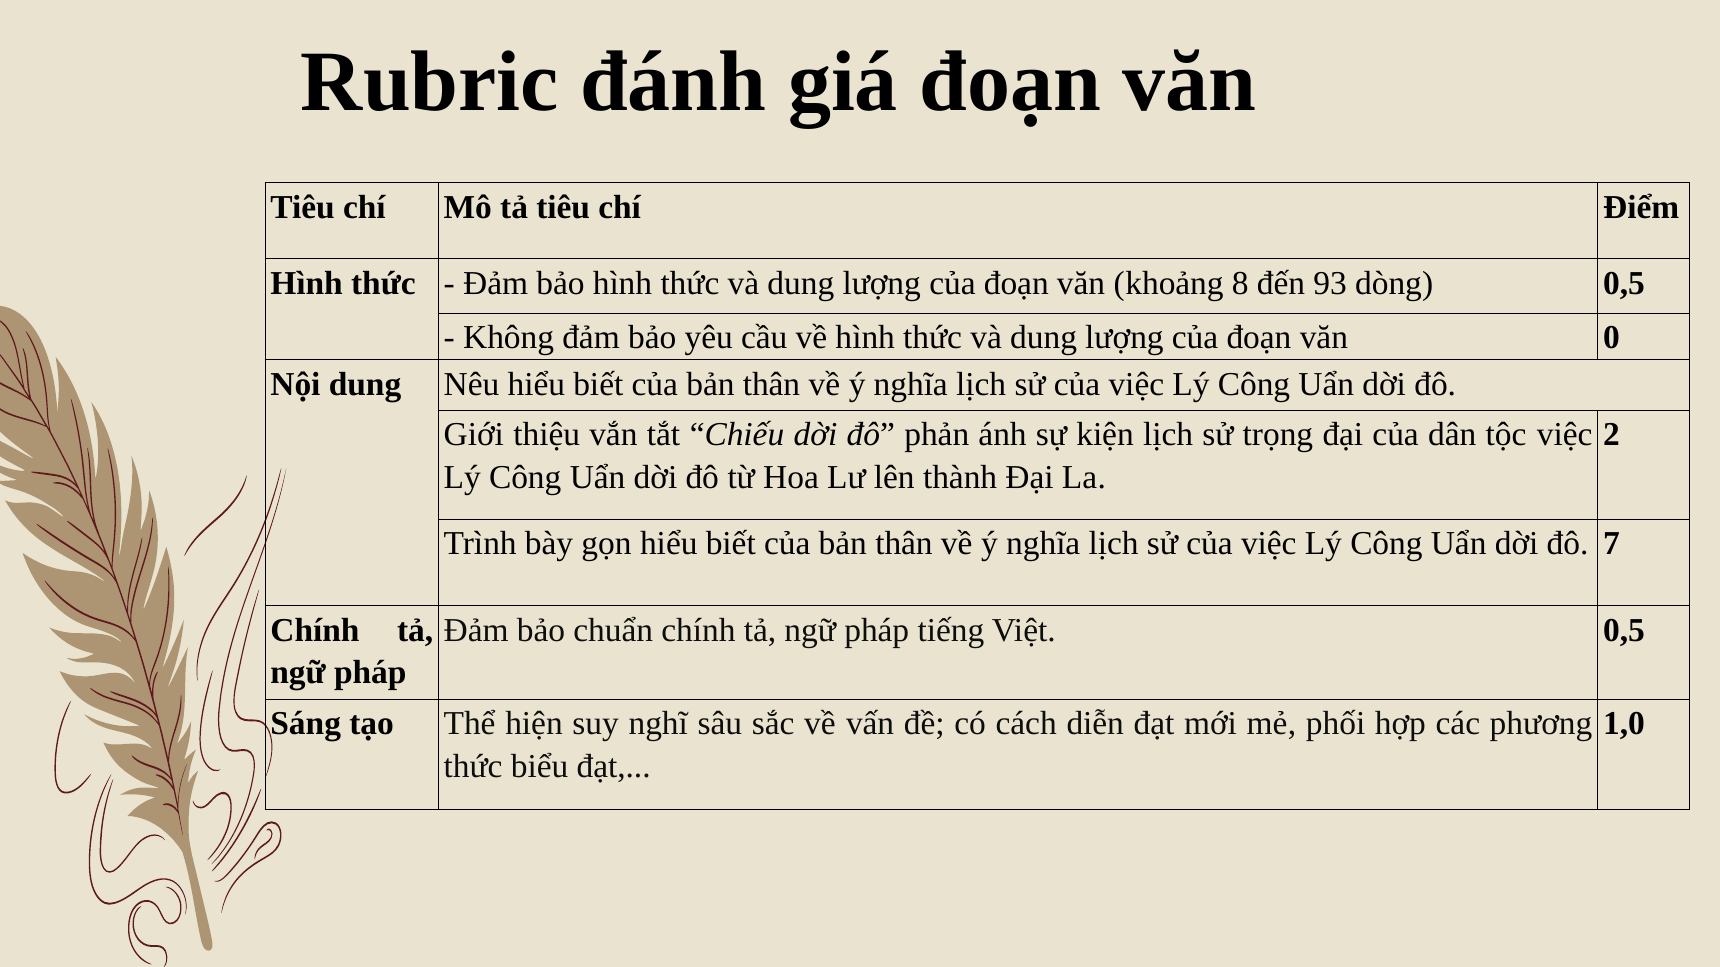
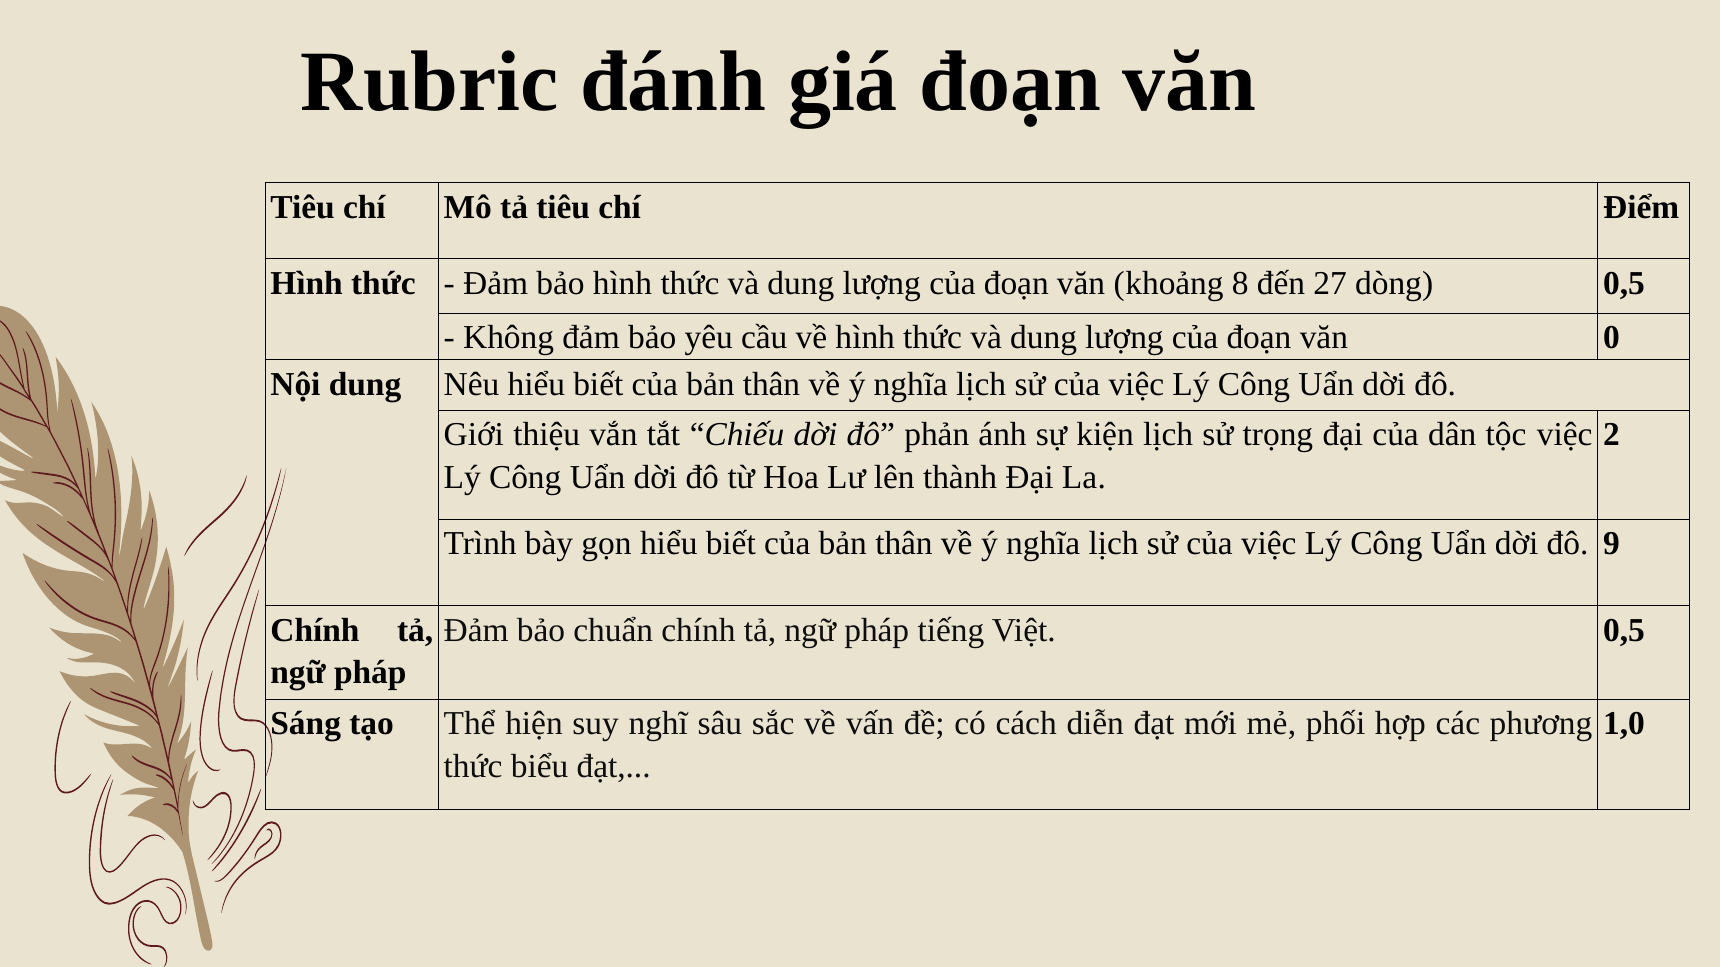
93: 93 -> 27
7: 7 -> 9
